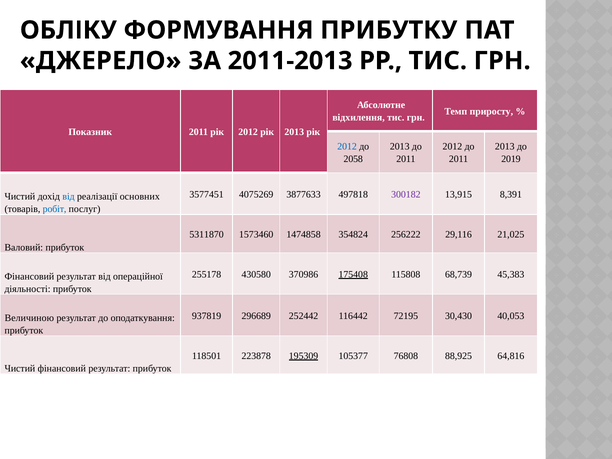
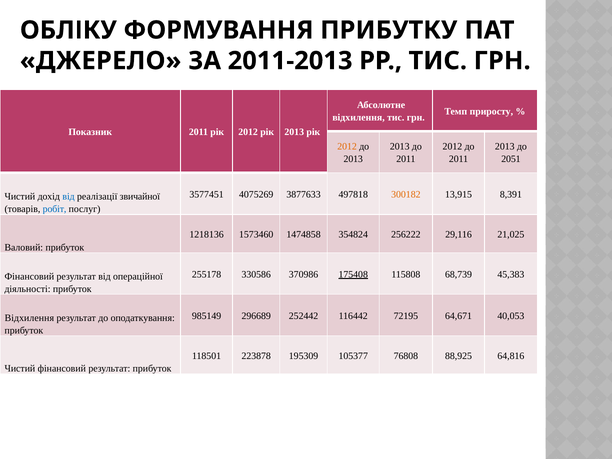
2012 at (347, 147) colour: blue -> orange
2058 at (353, 159): 2058 -> 2013
2019: 2019 -> 2051
300182 colour: purple -> orange
основних: основних -> звичайної
5311870: 5311870 -> 1218136
430580: 430580 -> 330586
937819: 937819 -> 985149
30,430: 30,430 -> 64,671
Величиною at (29, 318): Величиною -> Відхилення
195309 underline: present -> none
